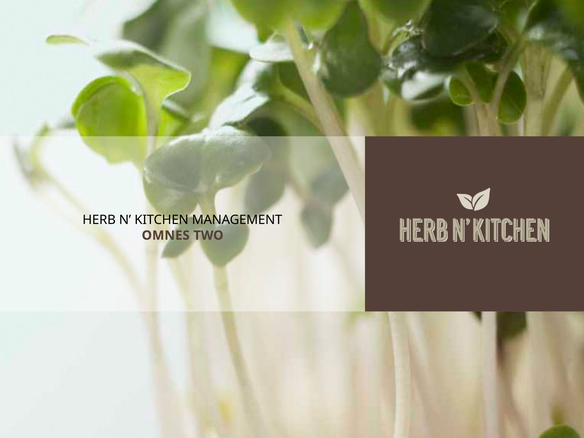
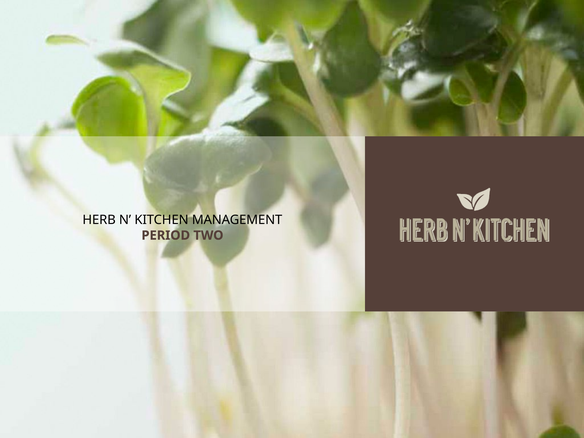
OMNES: OMNES -> PERIOD
